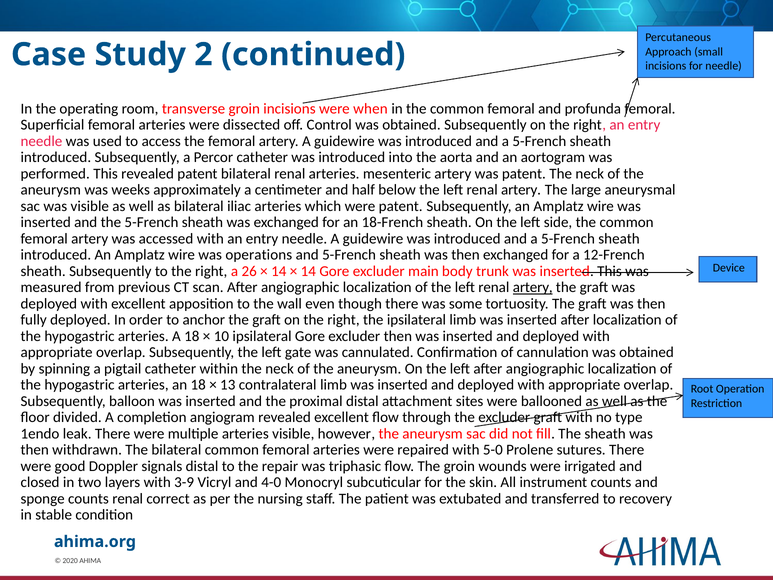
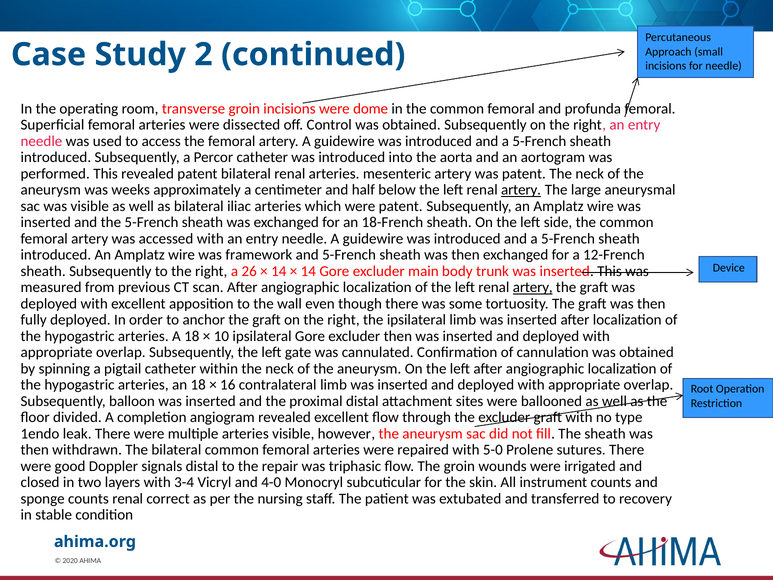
when: when -> dome
artery at (521, 190) underline: none -> present
operations: operations -> framework
13: 13 -> 16
3-9: 3-9 -> 3-4
